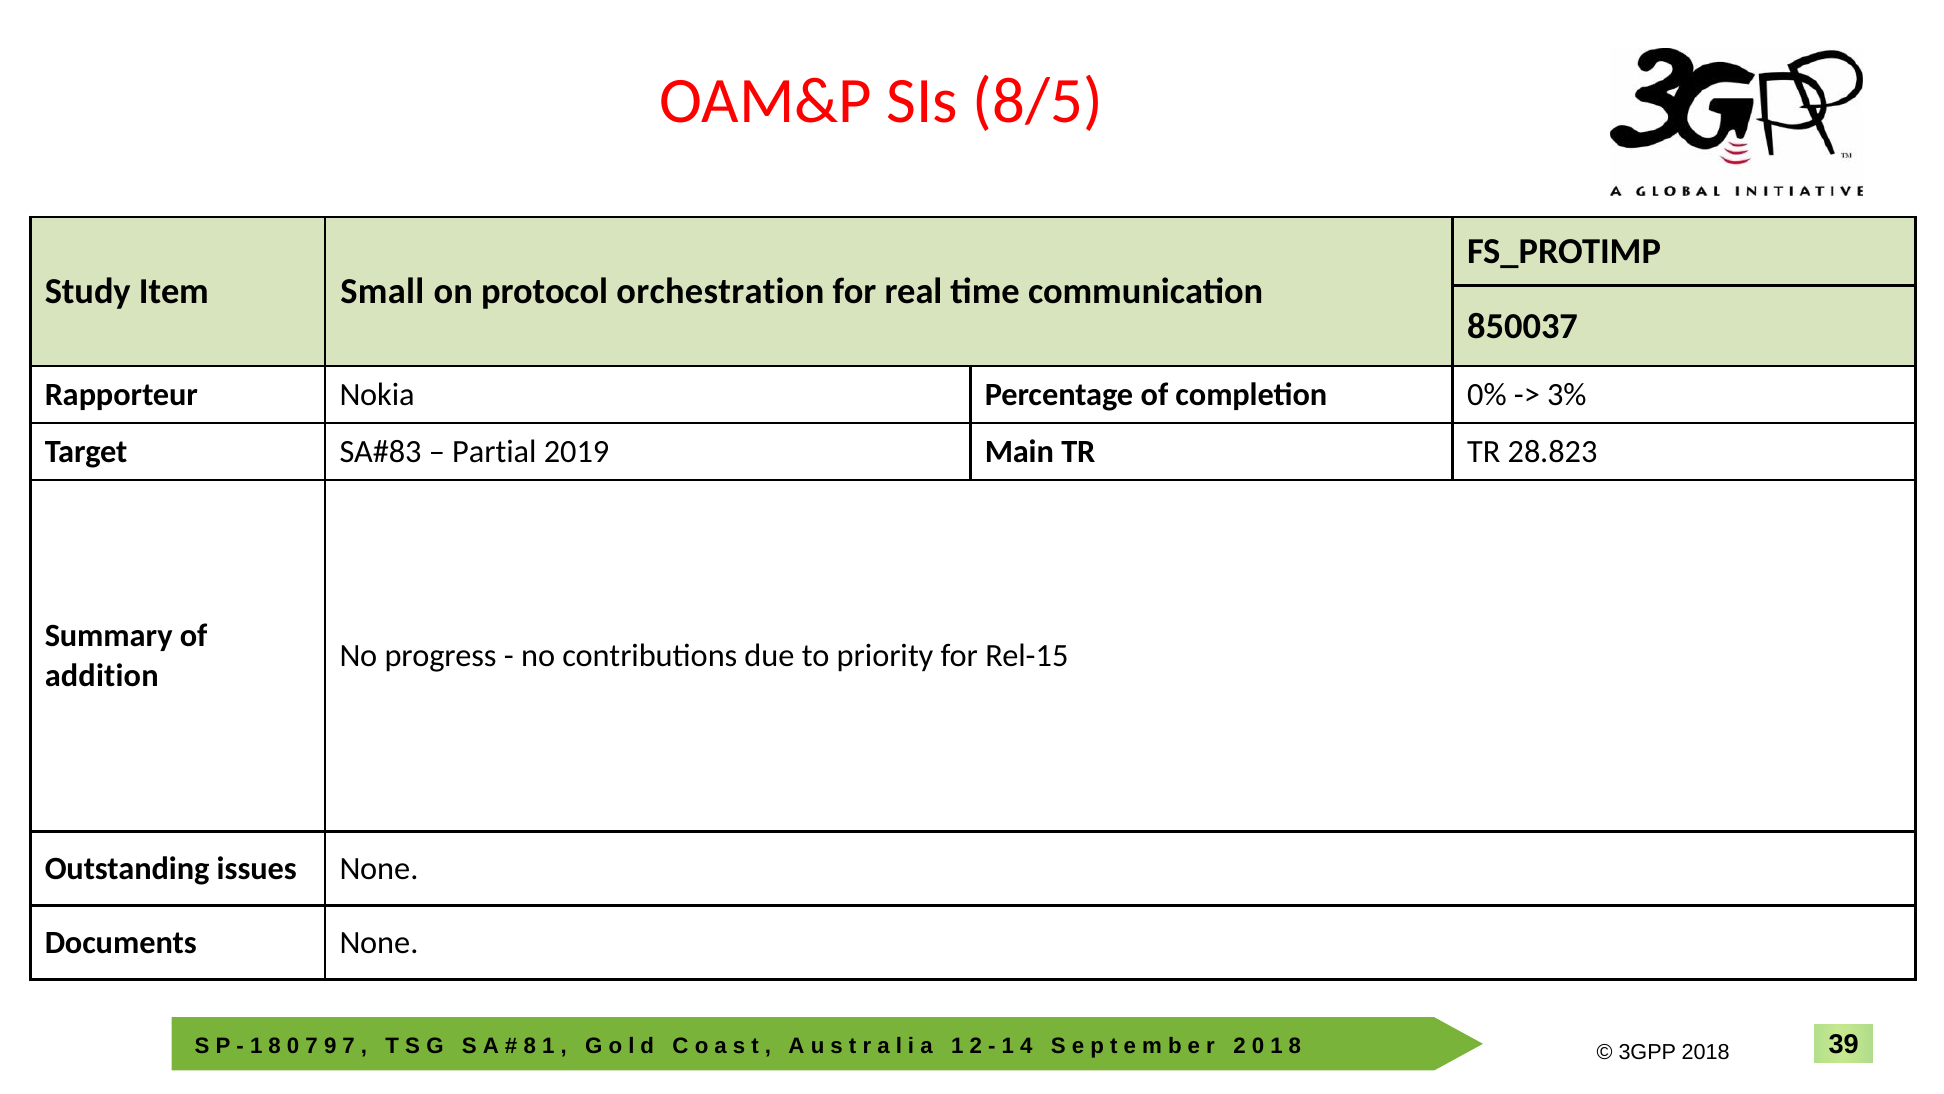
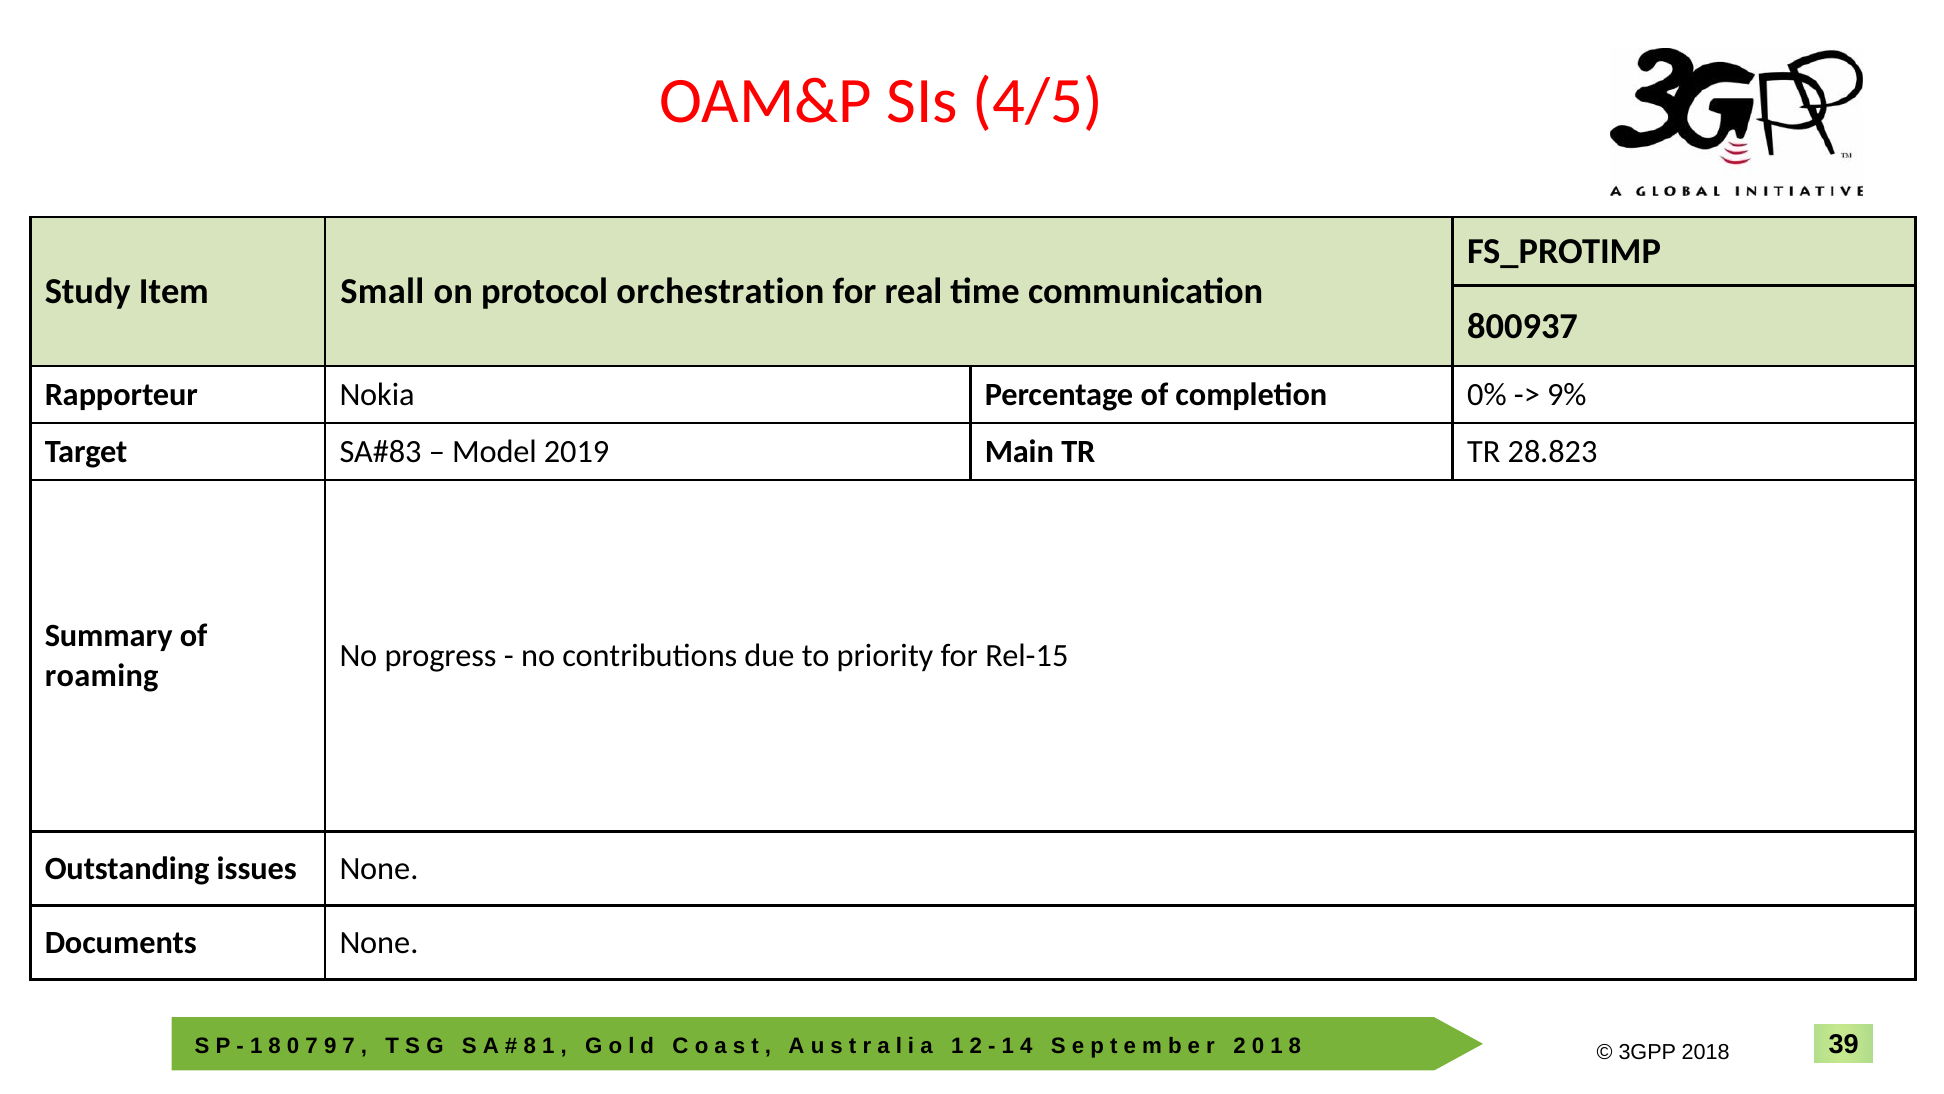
8/5: 8/5 -> 4/5
850037: 850037 -> 800937
3%: 3% -> 9%
Partial: Partial -> Model
addition: addition -> roaming
